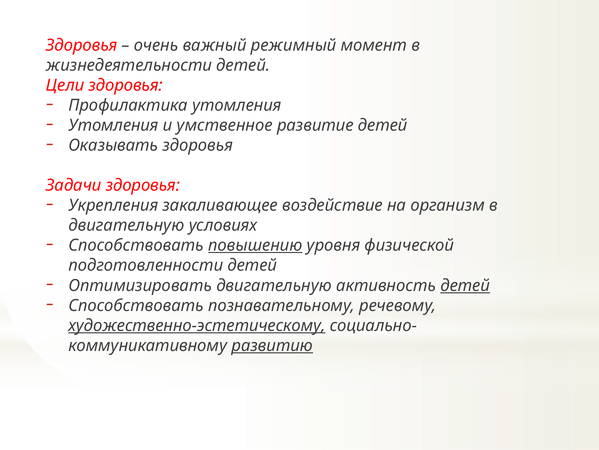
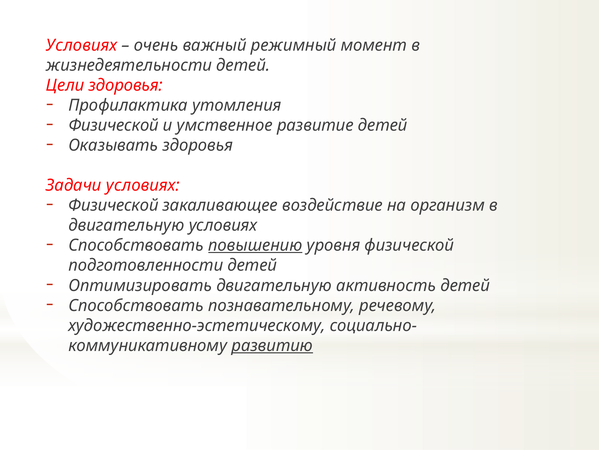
Здоровья at (82, 45): Здоровья -> Условиях
Утомления at (113, 125): Утомления -> Физической
Задачи здоровья: здоровья -> условиях
Укрепления at (113, 205): Укрепления -> Физической
детей at (465, 285) underline: present -> none
художественно-эстетическому underline: present -> none
